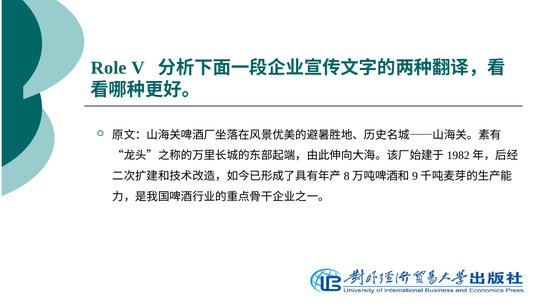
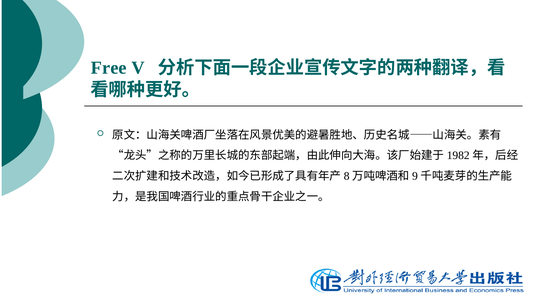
Role: Role -> Free
